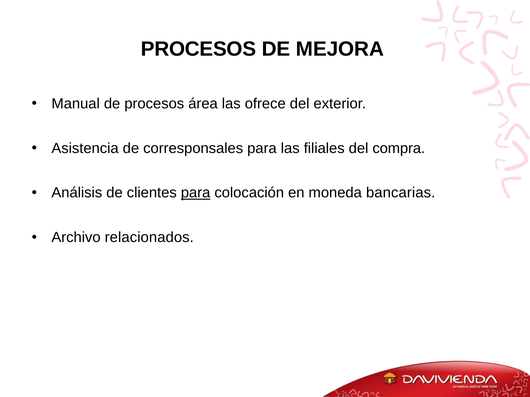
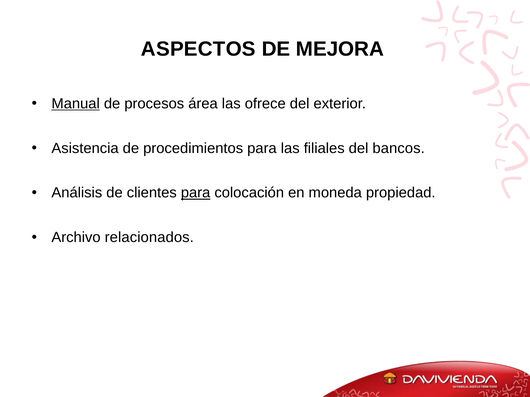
PROCESOS at (199, 49): PROCESOS -> ASPECTOS
Manual underline: none -> present
corresponsales: corresponsales -> procedimientos
compra: compra -> bancos
bancarias: bancarias -> propiedad
